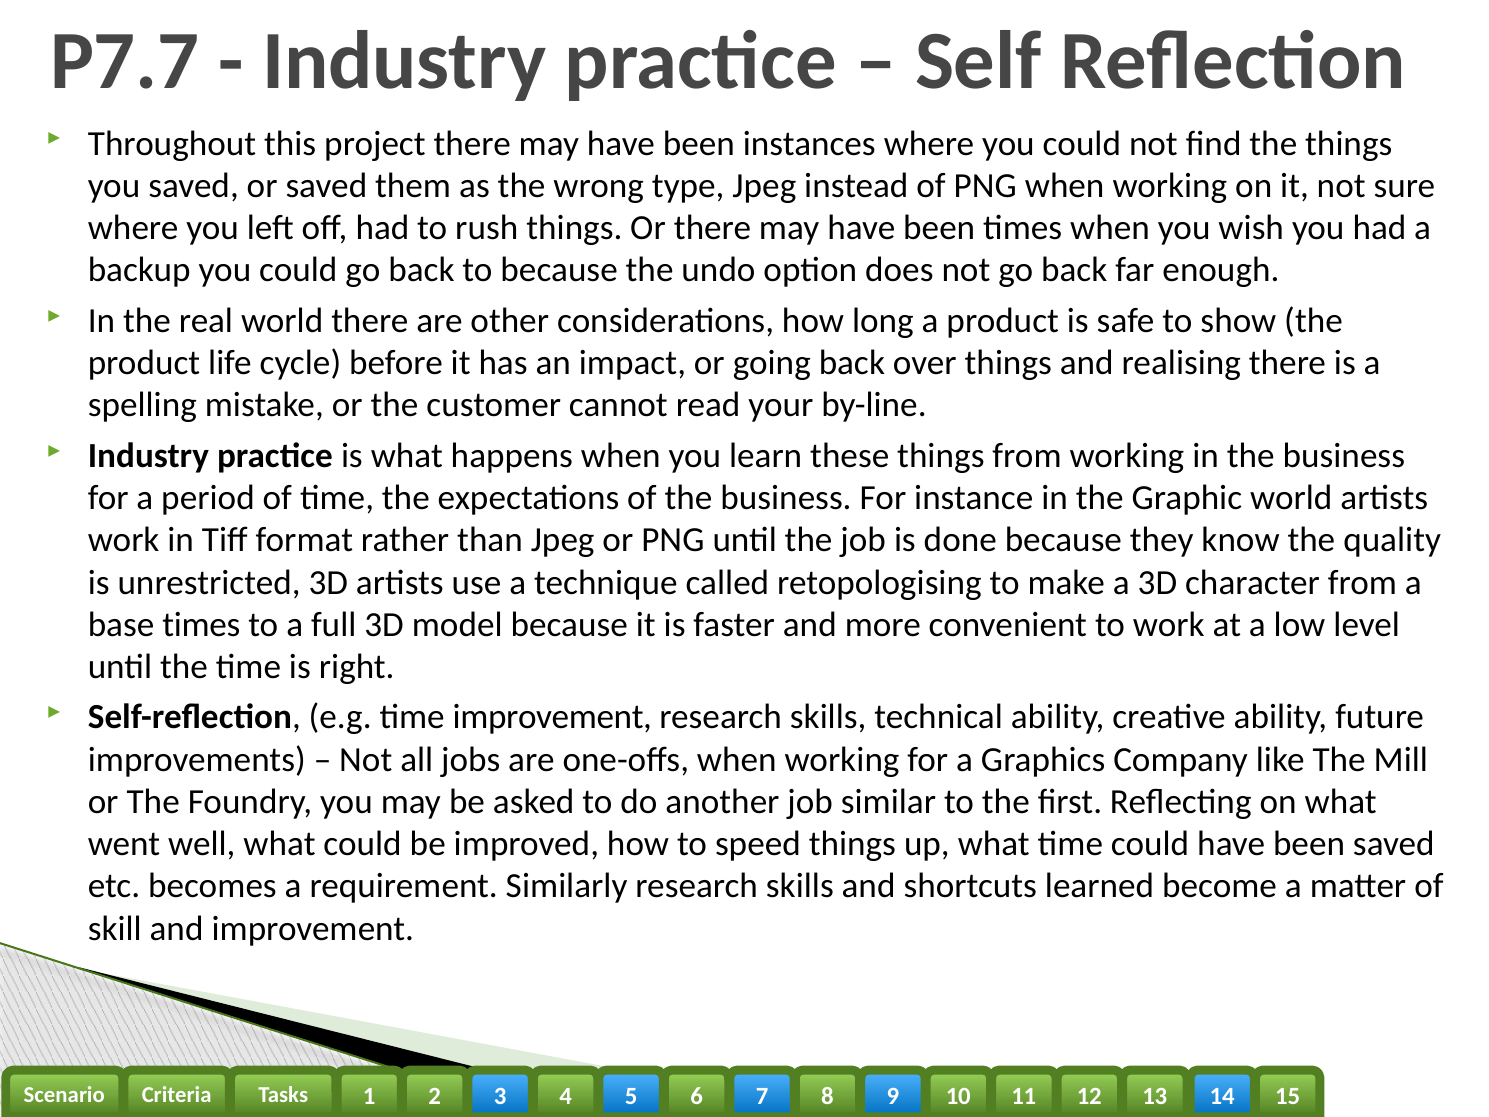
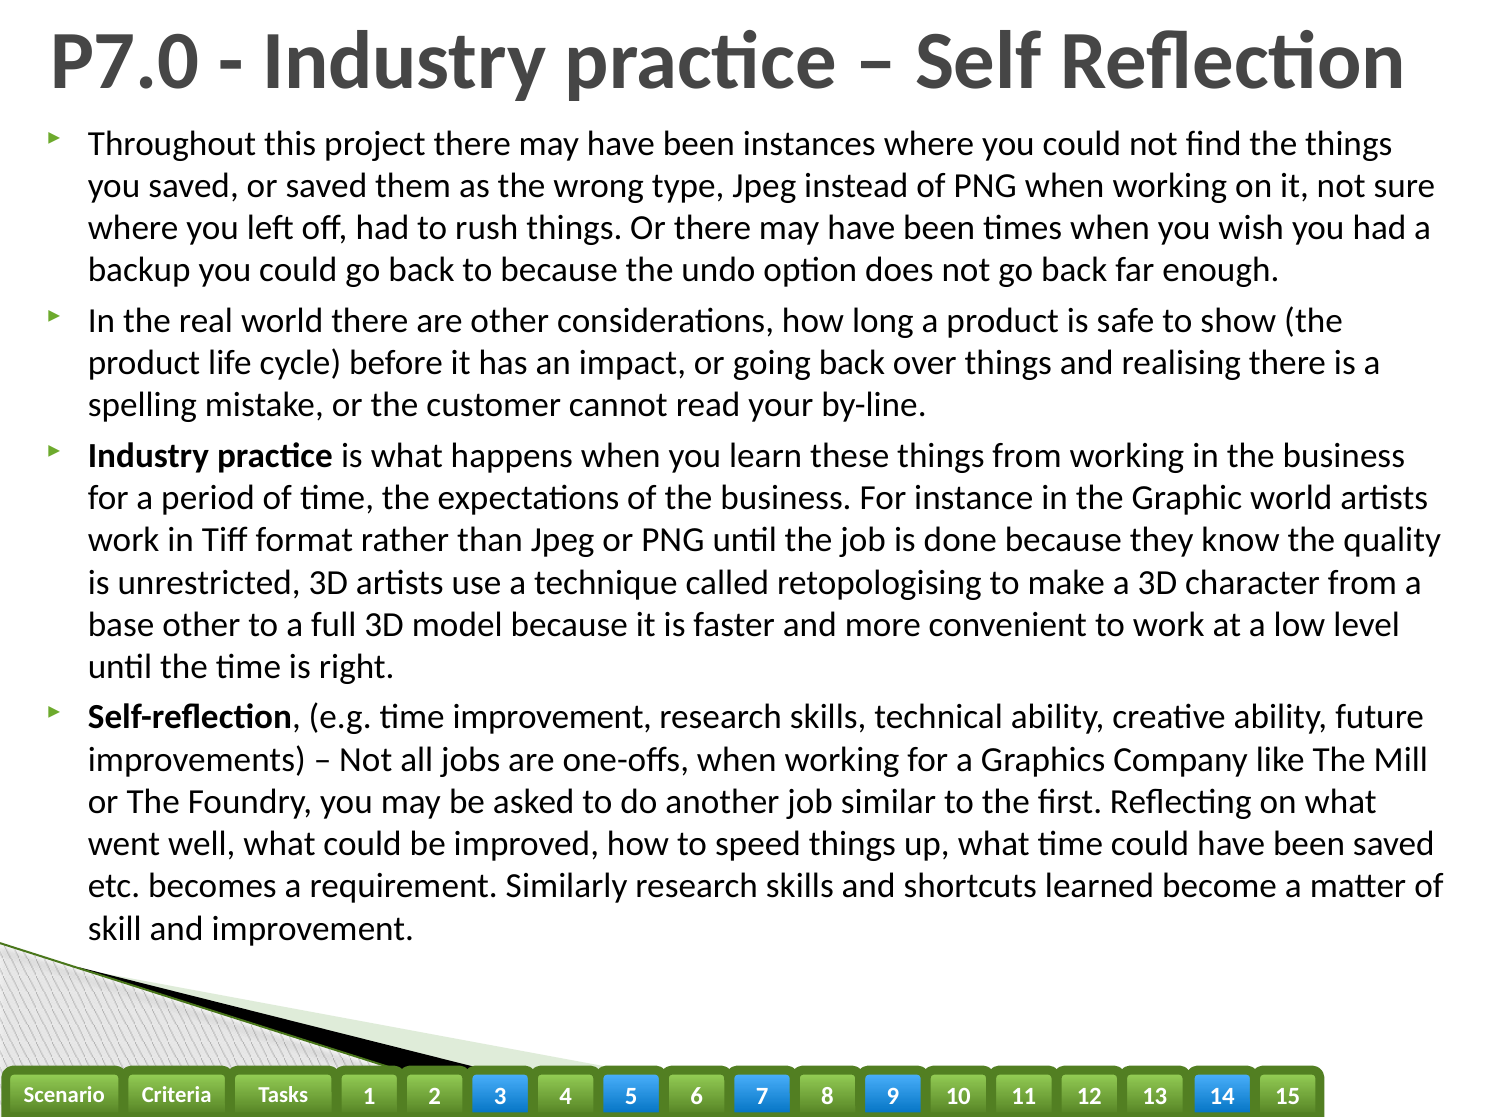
P7.7: P7.7 -> P7.0
base times: times -> other
